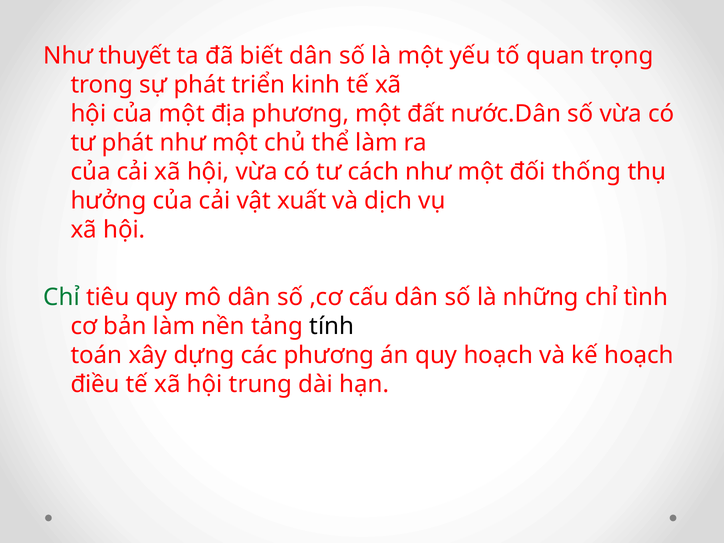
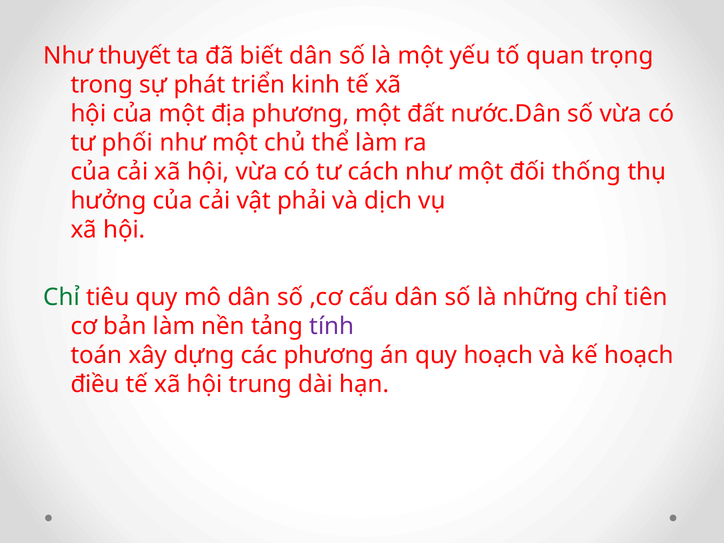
tư phát: phát -> phối
xuất: xuất -> phải
tình: tình -> tiên
tính colour: black -> purple
